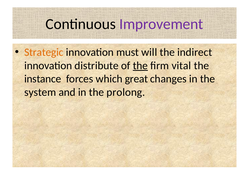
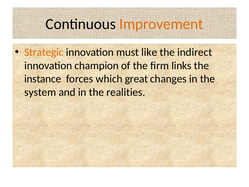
Improvement colour: purple -> orange
will: will -> like
distribute: distribute -> champion
the at (140, 66) underline: present -> none
vital: vital -> links
prolong: prolong -> realities
